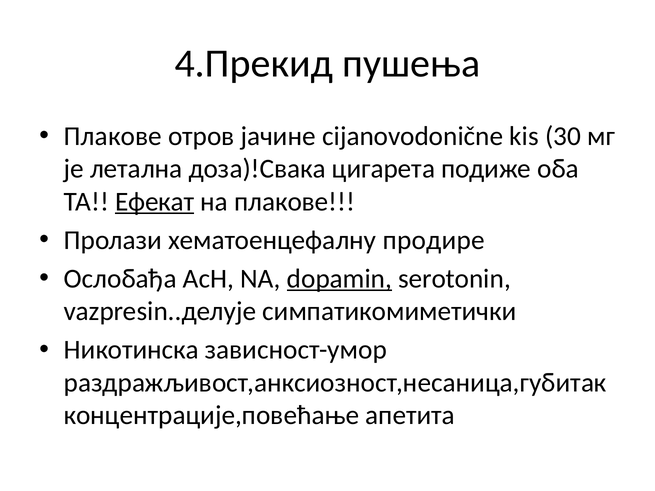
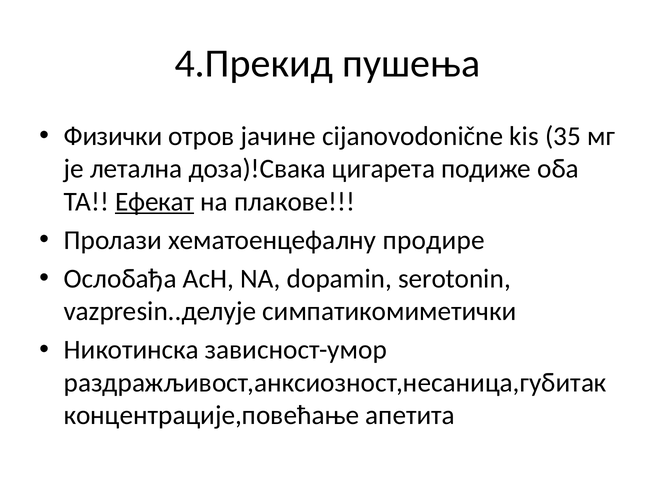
Плакове at (113, 136): Плакове -> Физички
30: 30 -> 35
dopamin underline: present -> none
